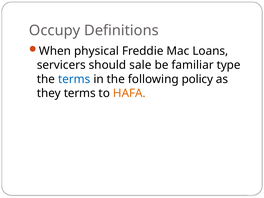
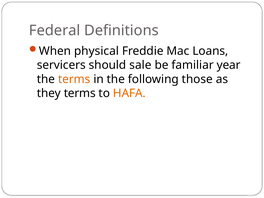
Occupy: Occupy -> Federal
type: type -> year
terms at (74, 79) colour: blue -> orange
policy: policy -> those
